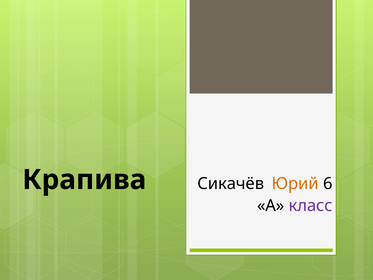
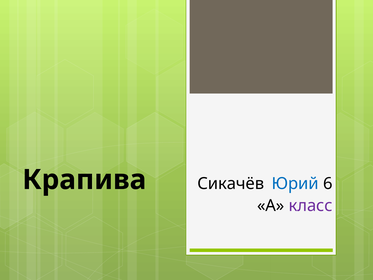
Юрий colour: orange -> blue
